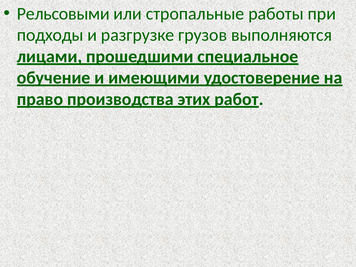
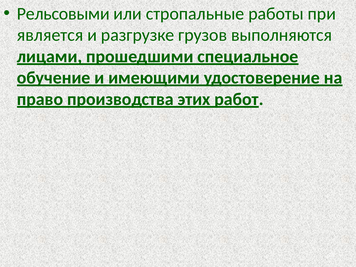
подходы: подходы -> является
